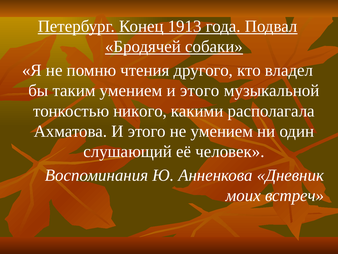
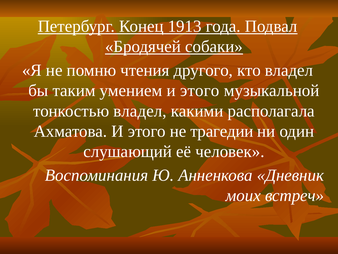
тонкостью никого: никого -> владел
не умением: умением -> трагедии
